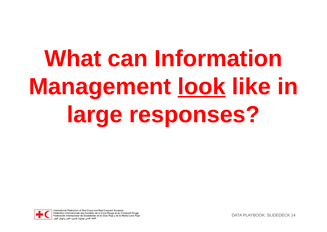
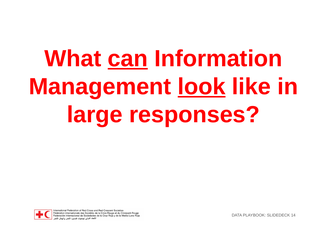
can underline: none -> present
